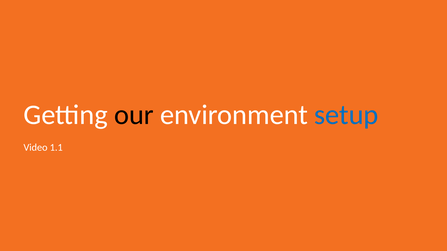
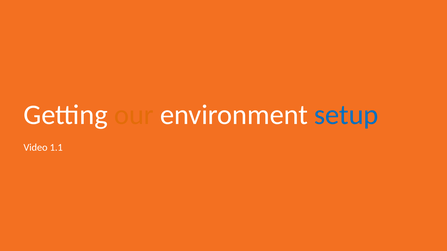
our colour: black -> orange
